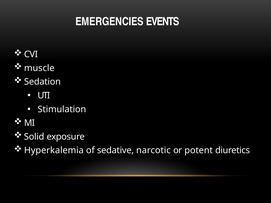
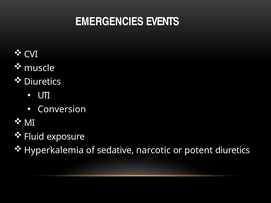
Sedation at (42, 82): Sedation -> Diuretics
Stimulation: Stimulation -> Conversion
Solid: Solid -> Fluid
